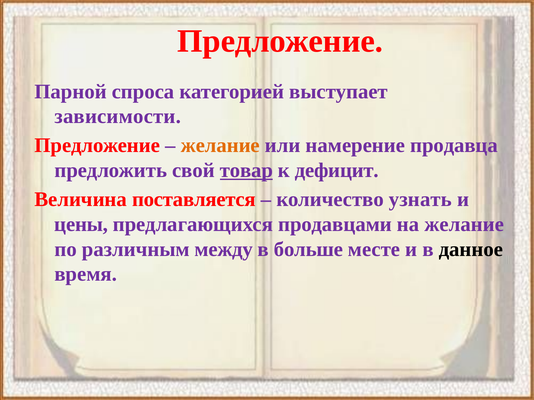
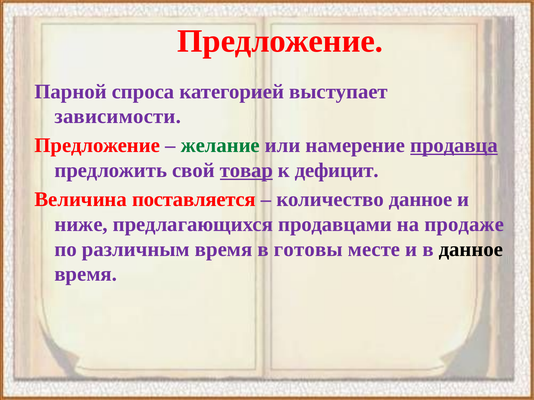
желание at (220, 146) colour: orange -> green
продавца underline: none -> present
количество узнать: узнать -> данное
цены: цены -> ниже
на желание: желание -> продаже
различным между: между -> время
больше: больше -> готовы
